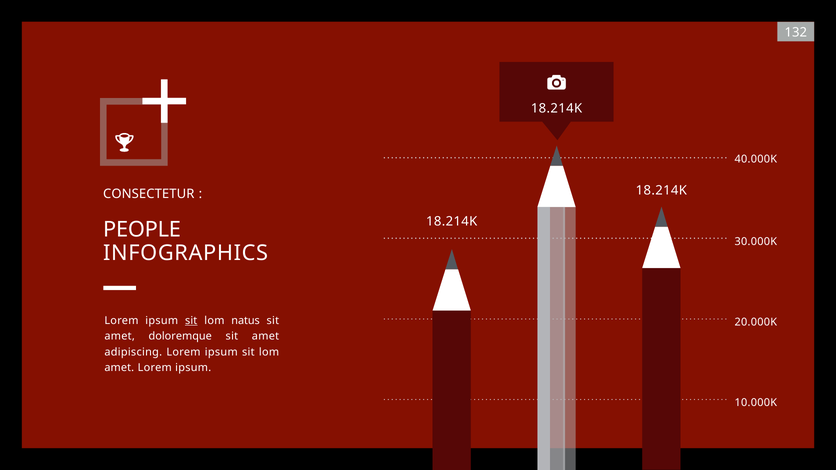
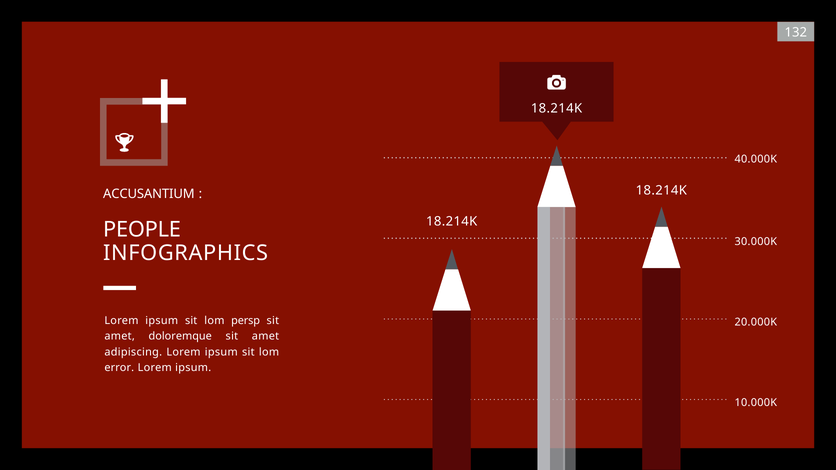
CONSECTETUR: CONSECTETUR -> ACCUSANTIUM
sit at (191, 321) underline: present -> none
natus: natus -> persp
amet at (119, 368): amet -> error
